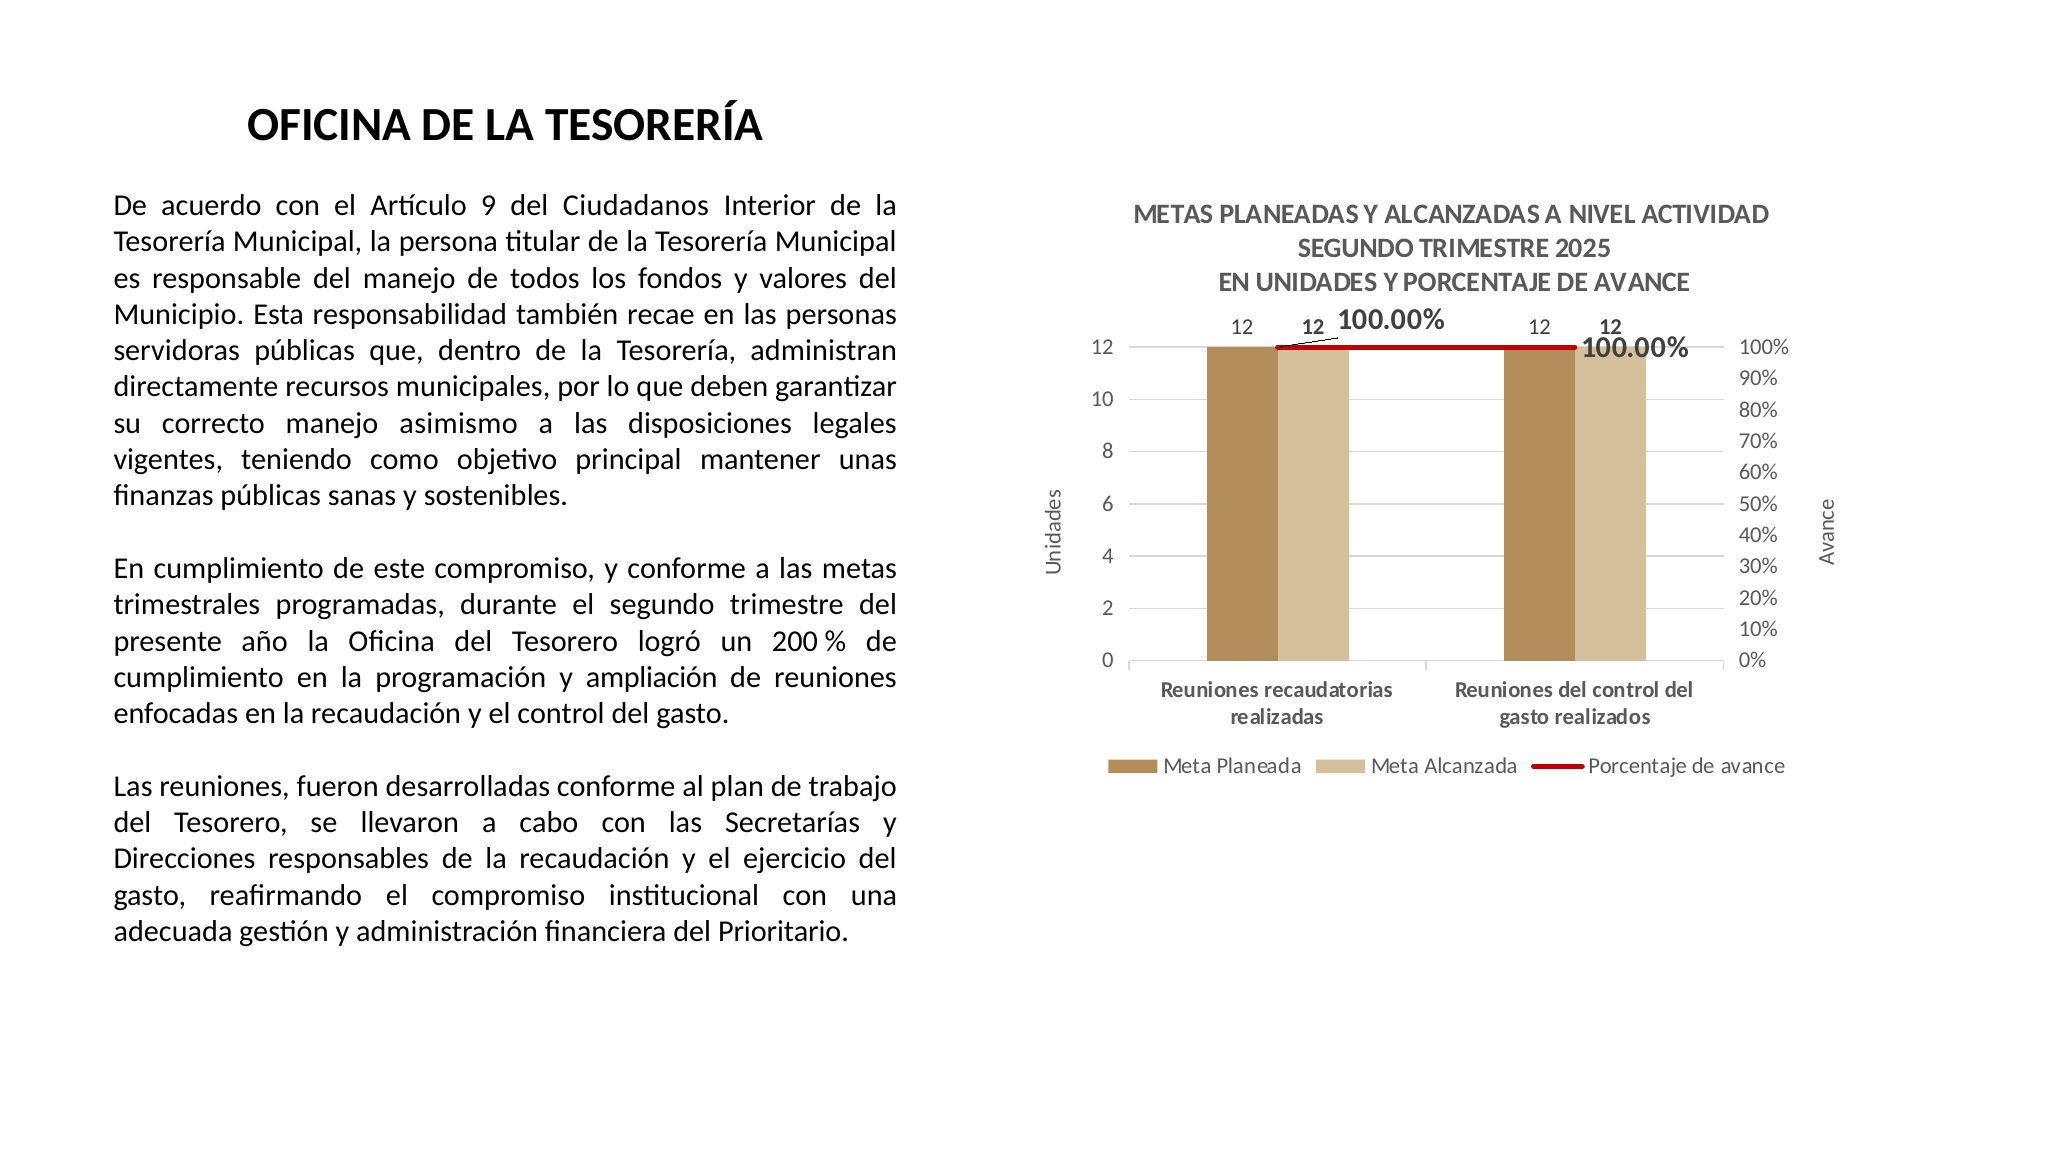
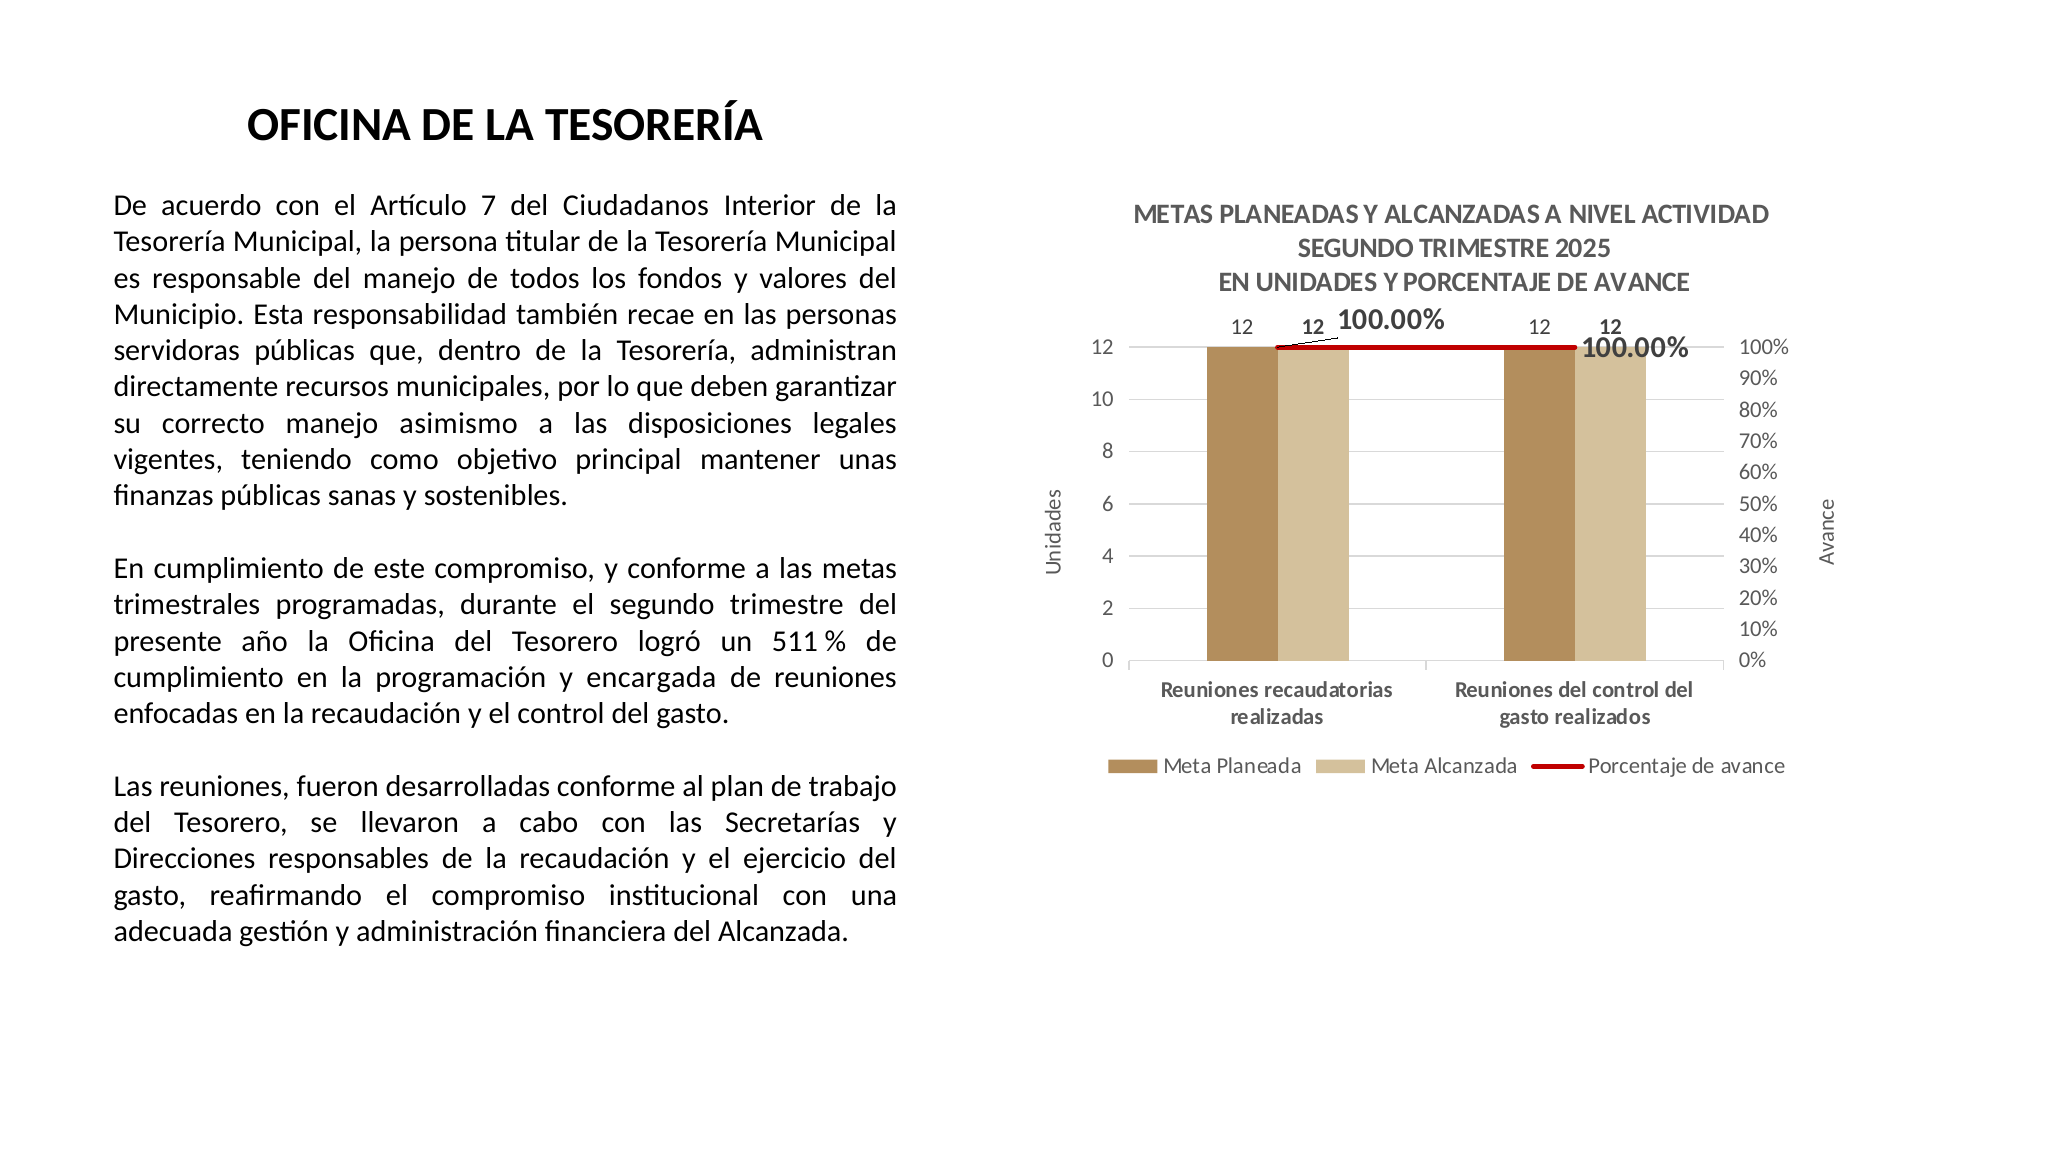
9: 9 -> 7
200: 200 -> 511
ampliación: ampliación -> encargada
del Prioritario: Prioritario -> Alcanzada
